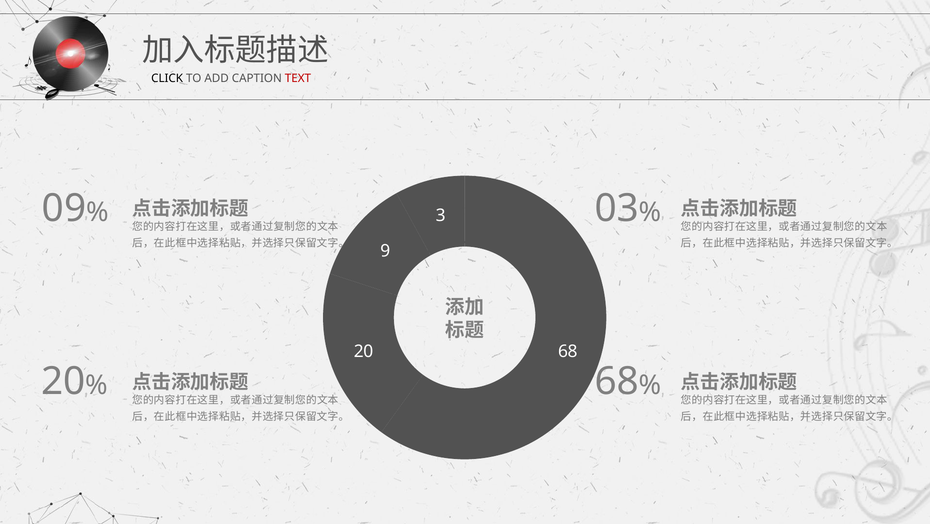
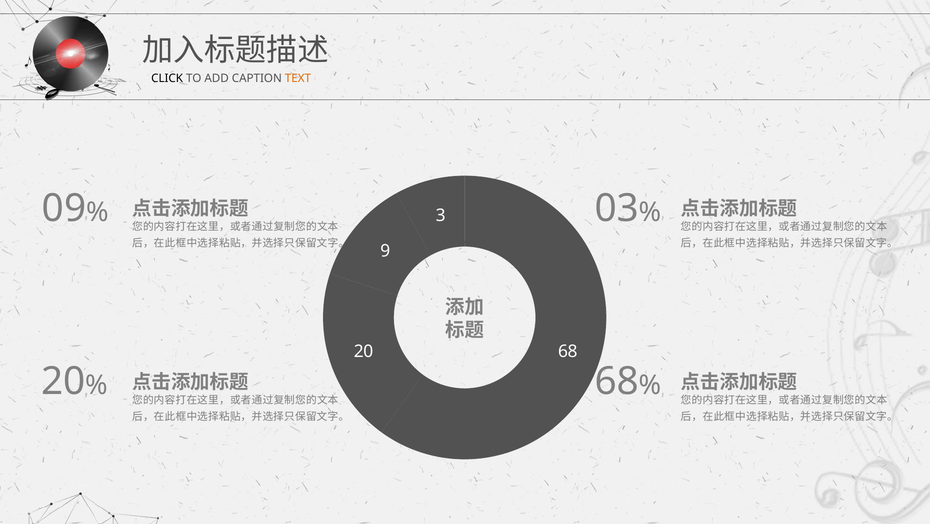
TEXT colour: red -> orange
